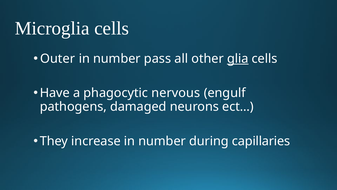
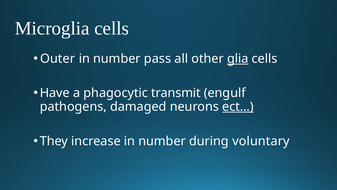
nervous: nervous -> transmit
ect… underline: none -> present
capillaries: capillaries -> voluntary
